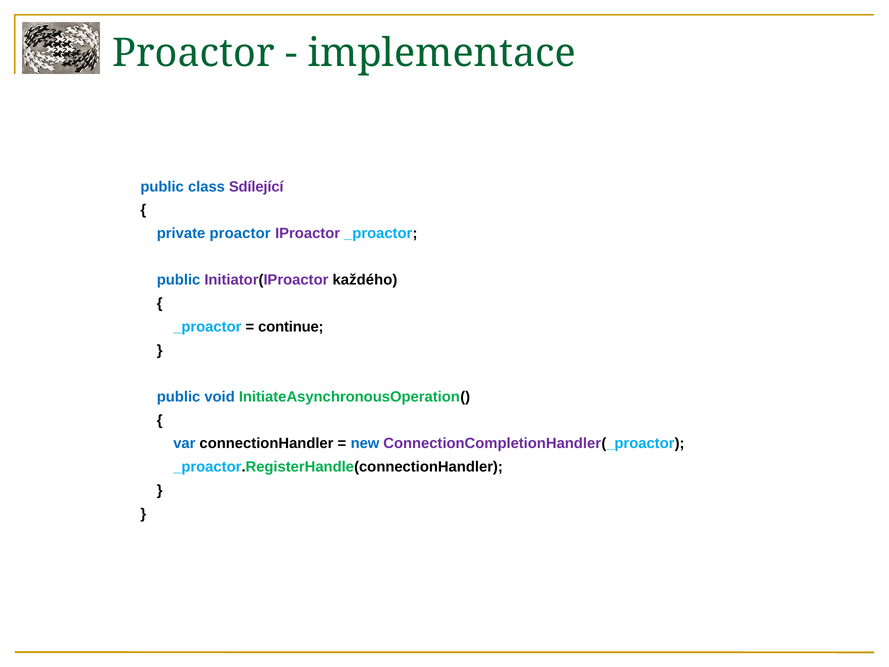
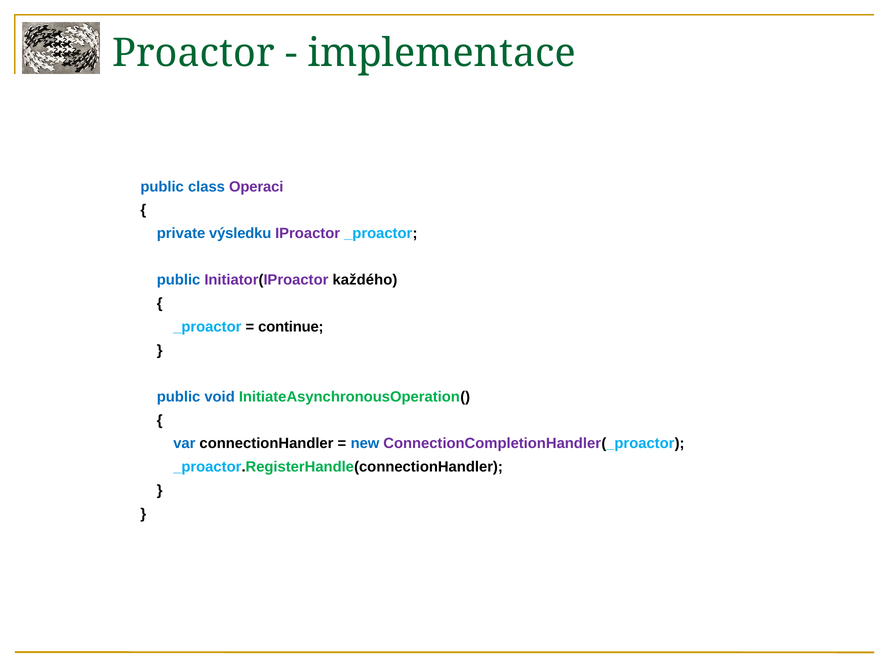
Sdílející: Sdílející -> Operaci
private proactor: proactor -> výsledku
